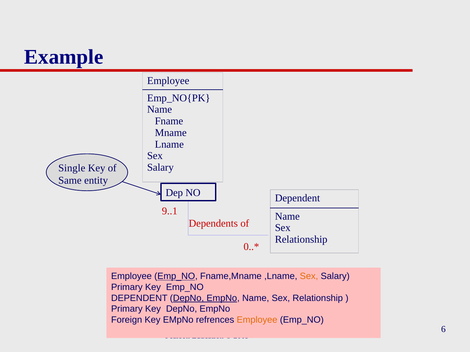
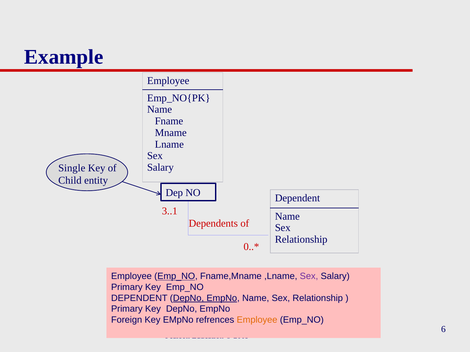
Same: Same -> Child
9..1: 9..1 -> 3..1
Sex at (309, 276) colour: orange -> purple
